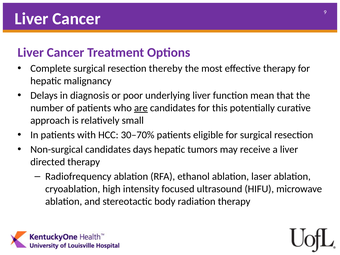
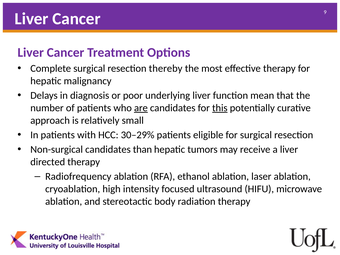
this underline: none -> present
30–70%: 30–70% -> 30–29%
days: days -> than
